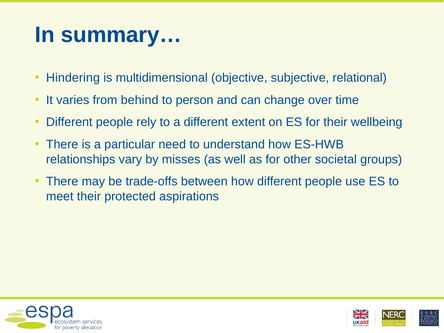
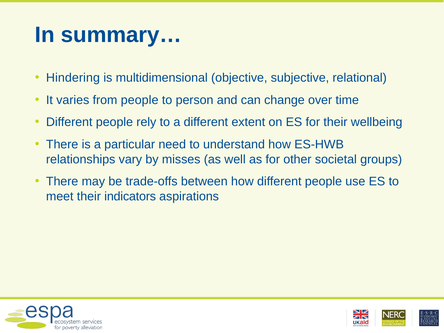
from behind: behind -> people
protected: protected -> indicators
